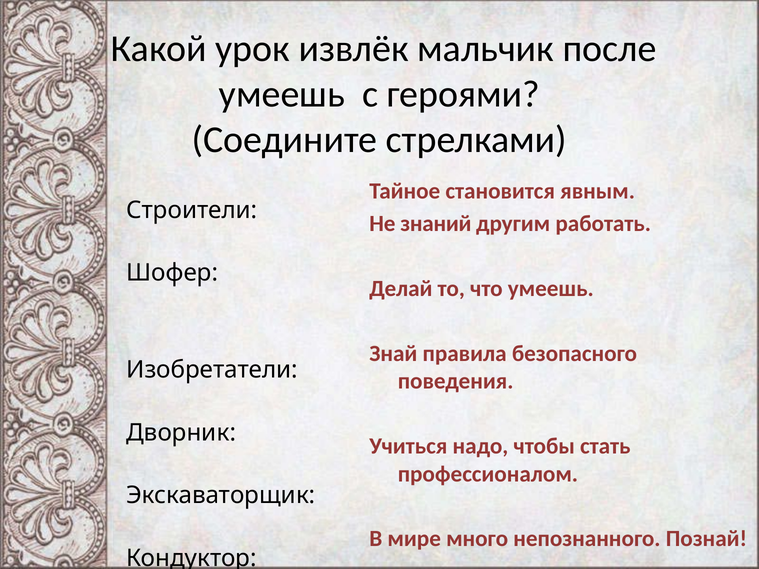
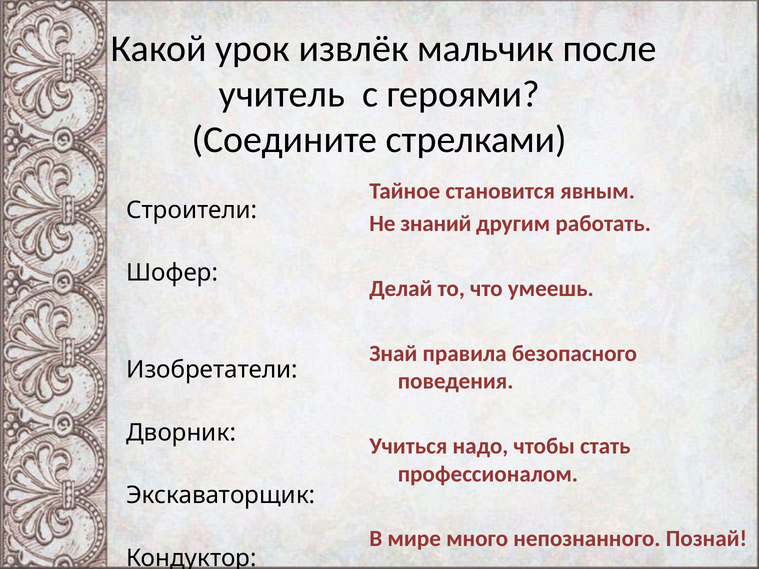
умеешь at (282, 94): умеешь -> учитель
